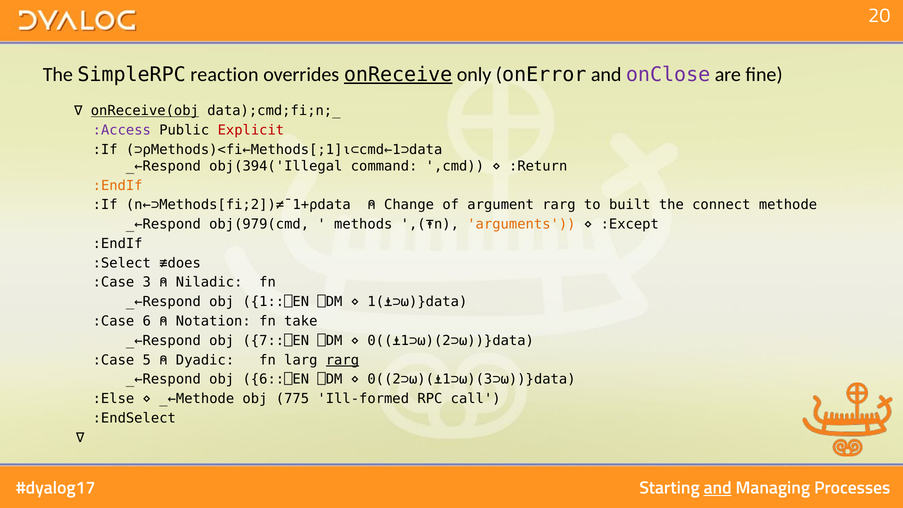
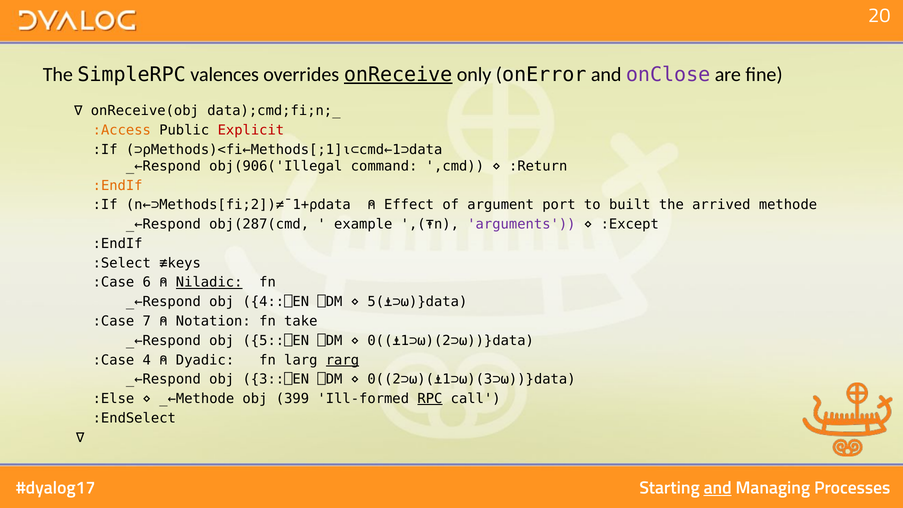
reaction: reaction -> valences
onReceive(obj underline: present -> none
:Access colour: purple -> orange
obj(394('Illegal: obj(394('Illegal -> obj(906('Illegal
Change: Change -> Effect
argument rarg: rarg -> port
connect: connect -> arrived
obj(979(cmd: obj(979(cmd -> obj(287(cmd
methods: methods -> example
arguments colour: orange -> purple
≢does: ≢does -> ≢keys
3: 3 -> 6
Niladic underline: none -> present
1::⎕EN: 1::⎕EN -> 4::⎕EN
1(⍎⊃⍵)}data: 1(⍎⊃⍵)}data -> 5(⍎⊃⍵)}data
6: 6 -> 7
7::⎕EN: 7::⎕EN -> 5::⎕EN
5: 5 -> 4
6::⎕EN: 6::⎕EN -> 3::⎕EN
775: 775 -> 399
RPC underline: none -> present
